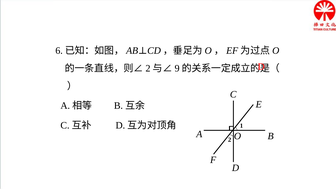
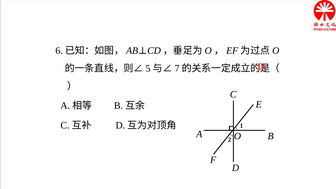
2 at (148, 68): 2 -> 5
9: 9 -> 7
